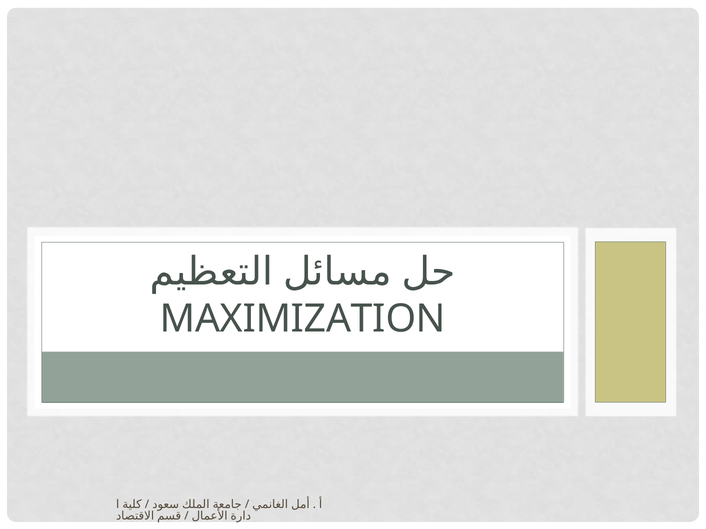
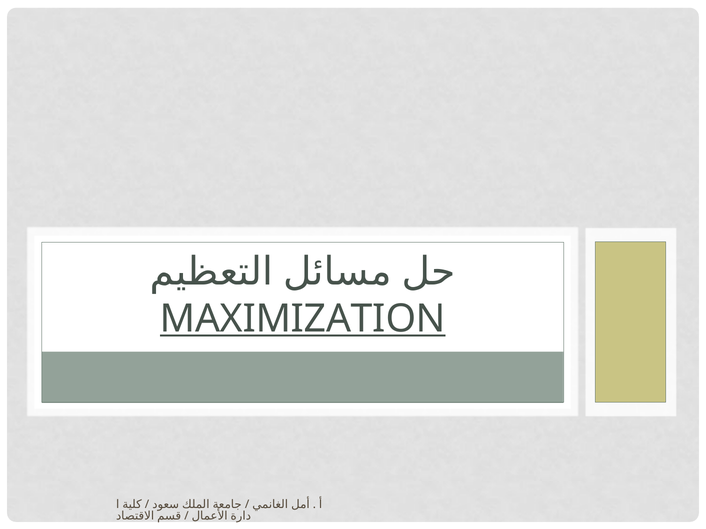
MAXIMIZATION underline: none -> present
